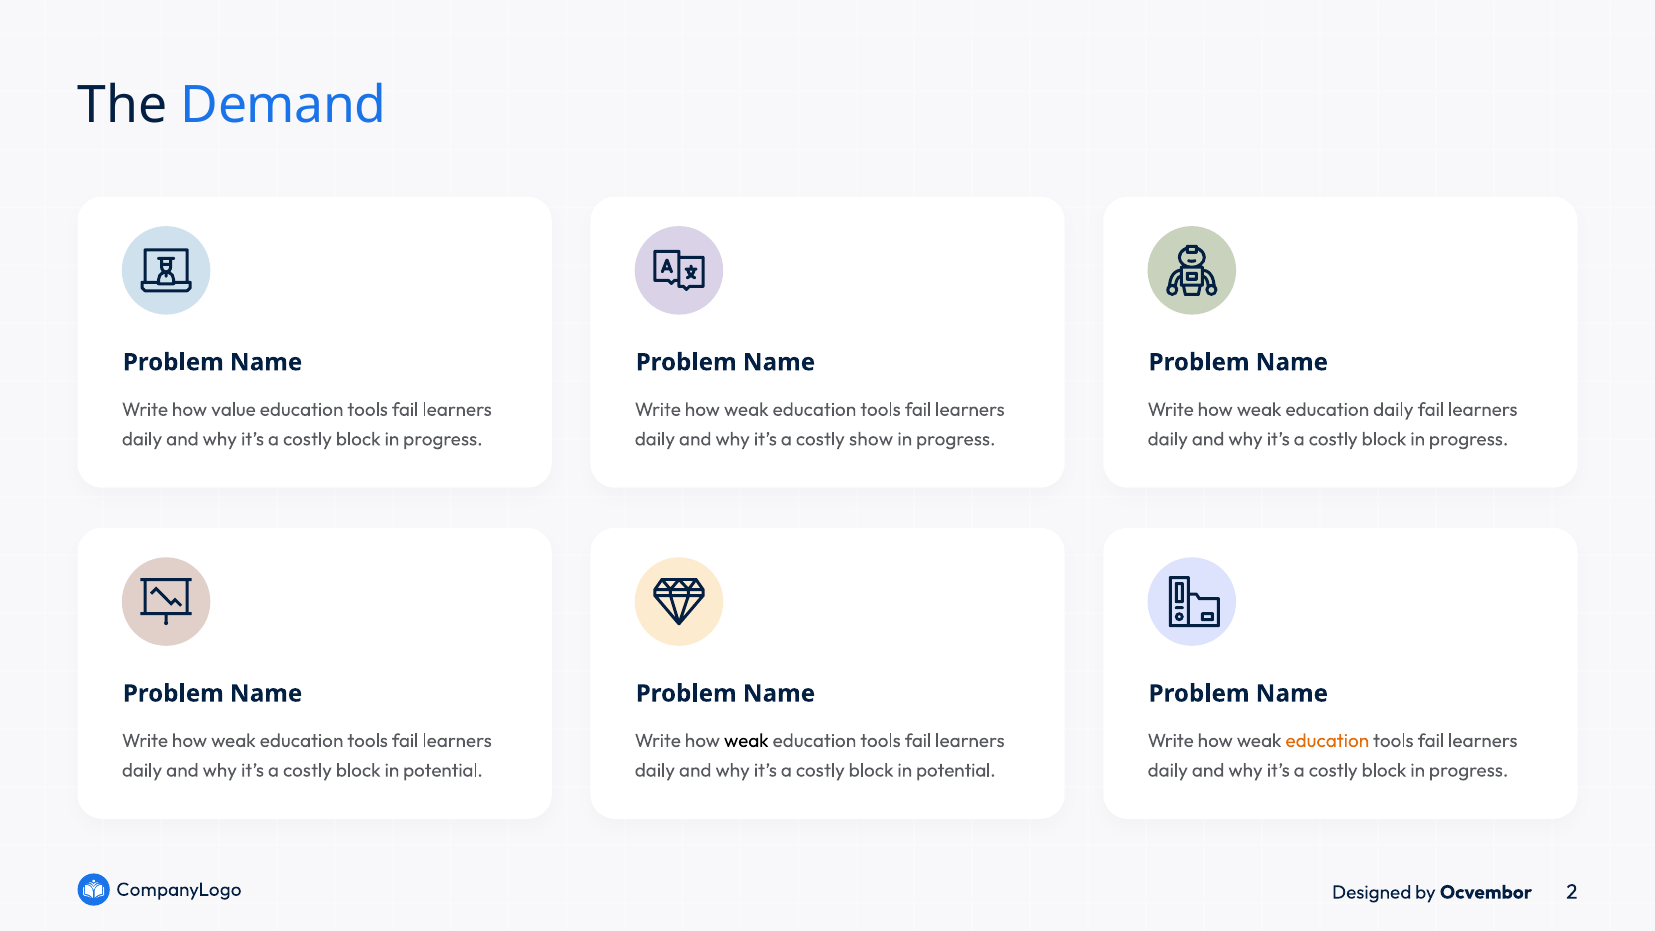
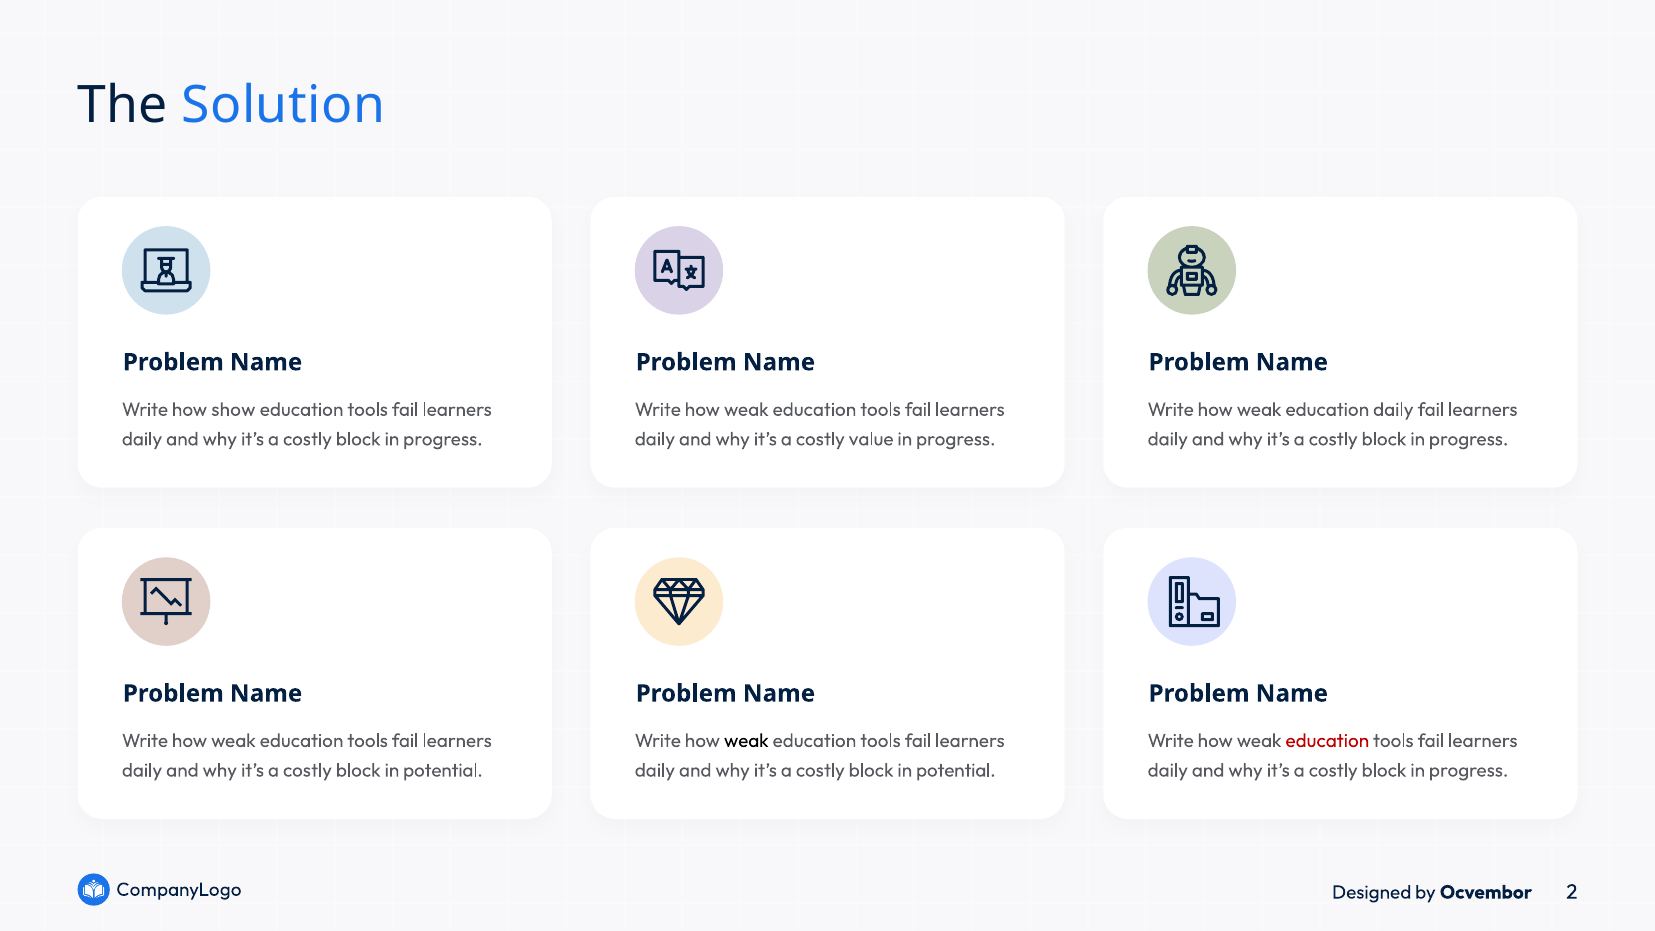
Demand: Demand -> Solution
value: value -> show
show: show -> value
education at (1327, 741) colour: orange -> red
